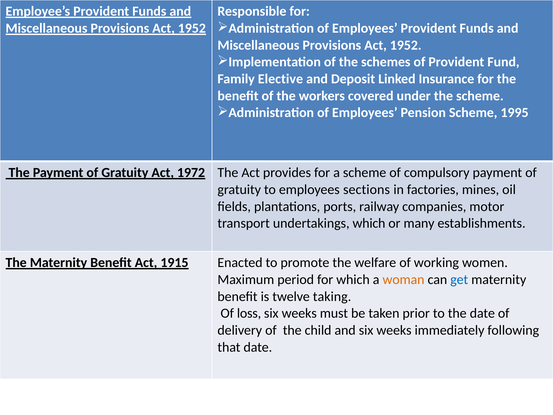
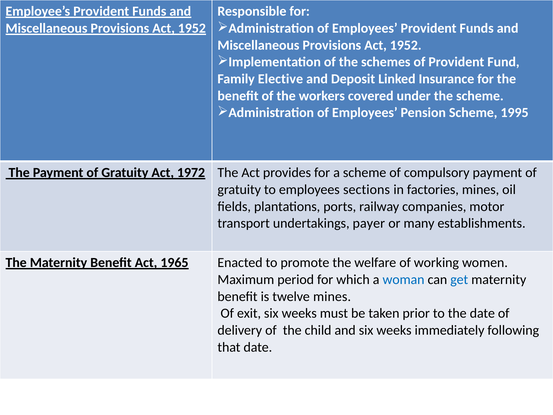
undertakings which: which -> payer
1915: 1915 -> 1965
woman colour: orange -> blue
twelve taking: taking -> mines
loss: loss -> exit
